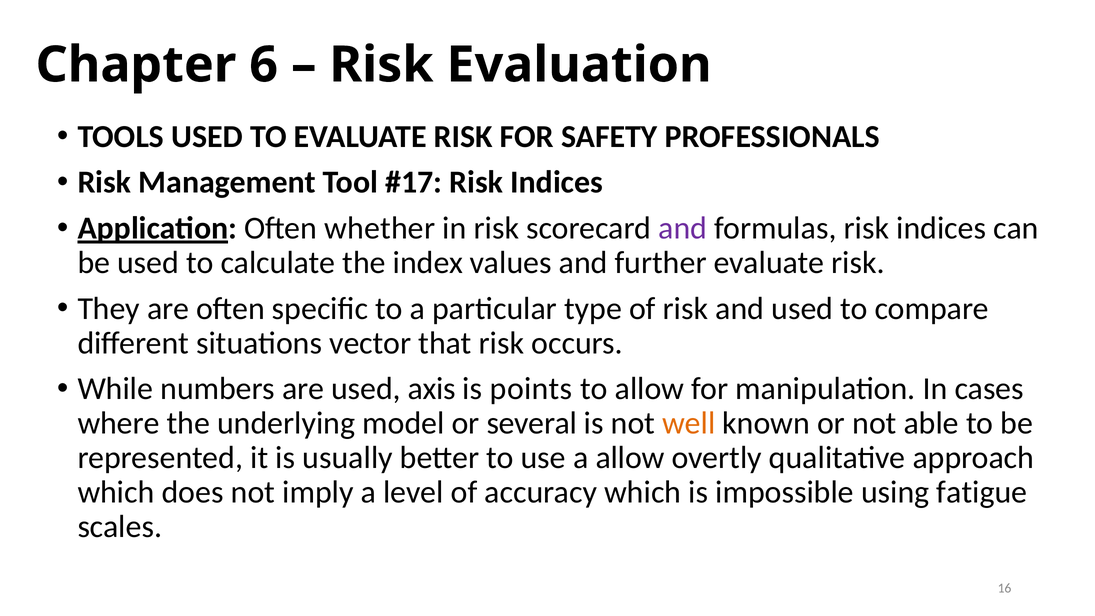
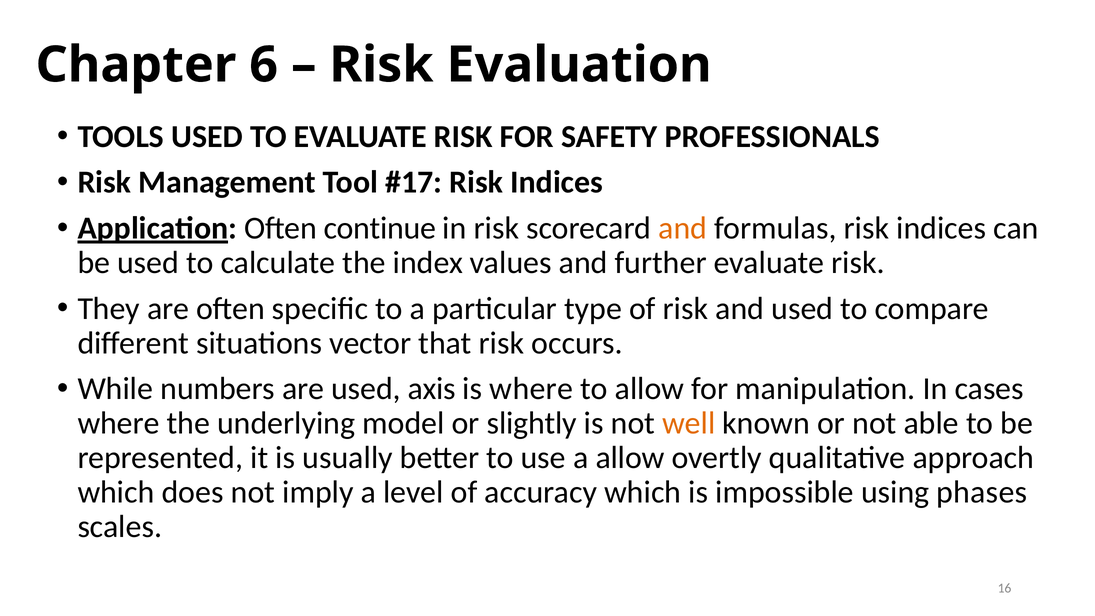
whether: whether -> continue
and at (683, 228) colour: purple -> orange
is points: points -> where
several: several -> slightly
fatigue: fatigue -> phases
